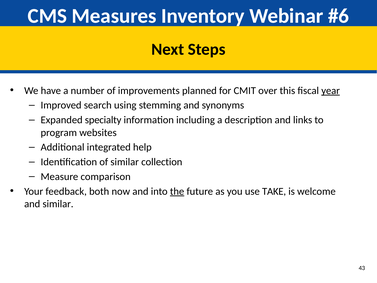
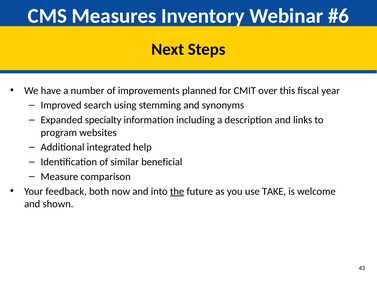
year underline: present -> none
collection: collection -> beneficial
and similar: similar -> shown
